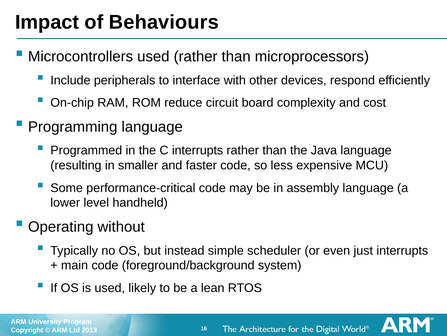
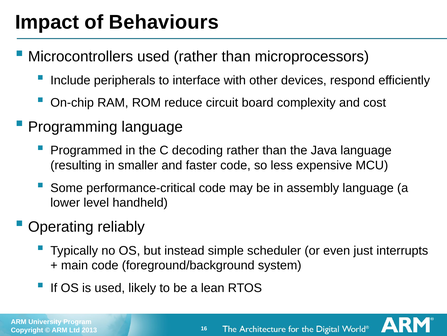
C interrupts: interrupts -> decoding
without: without -> reliably
